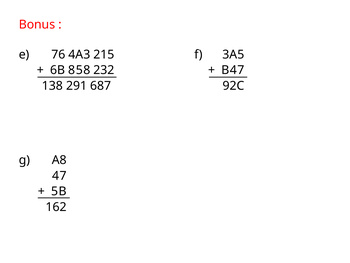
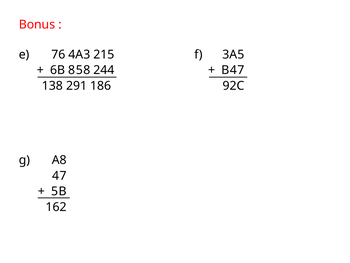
232: 232 -> 244
687: 687 -> 186
